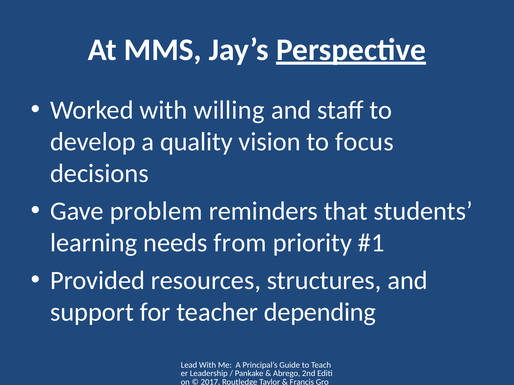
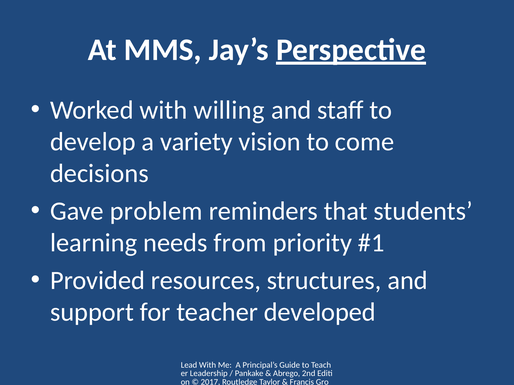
quality: quality -> variety
focus: focus -> come
depending: depending -> developed
